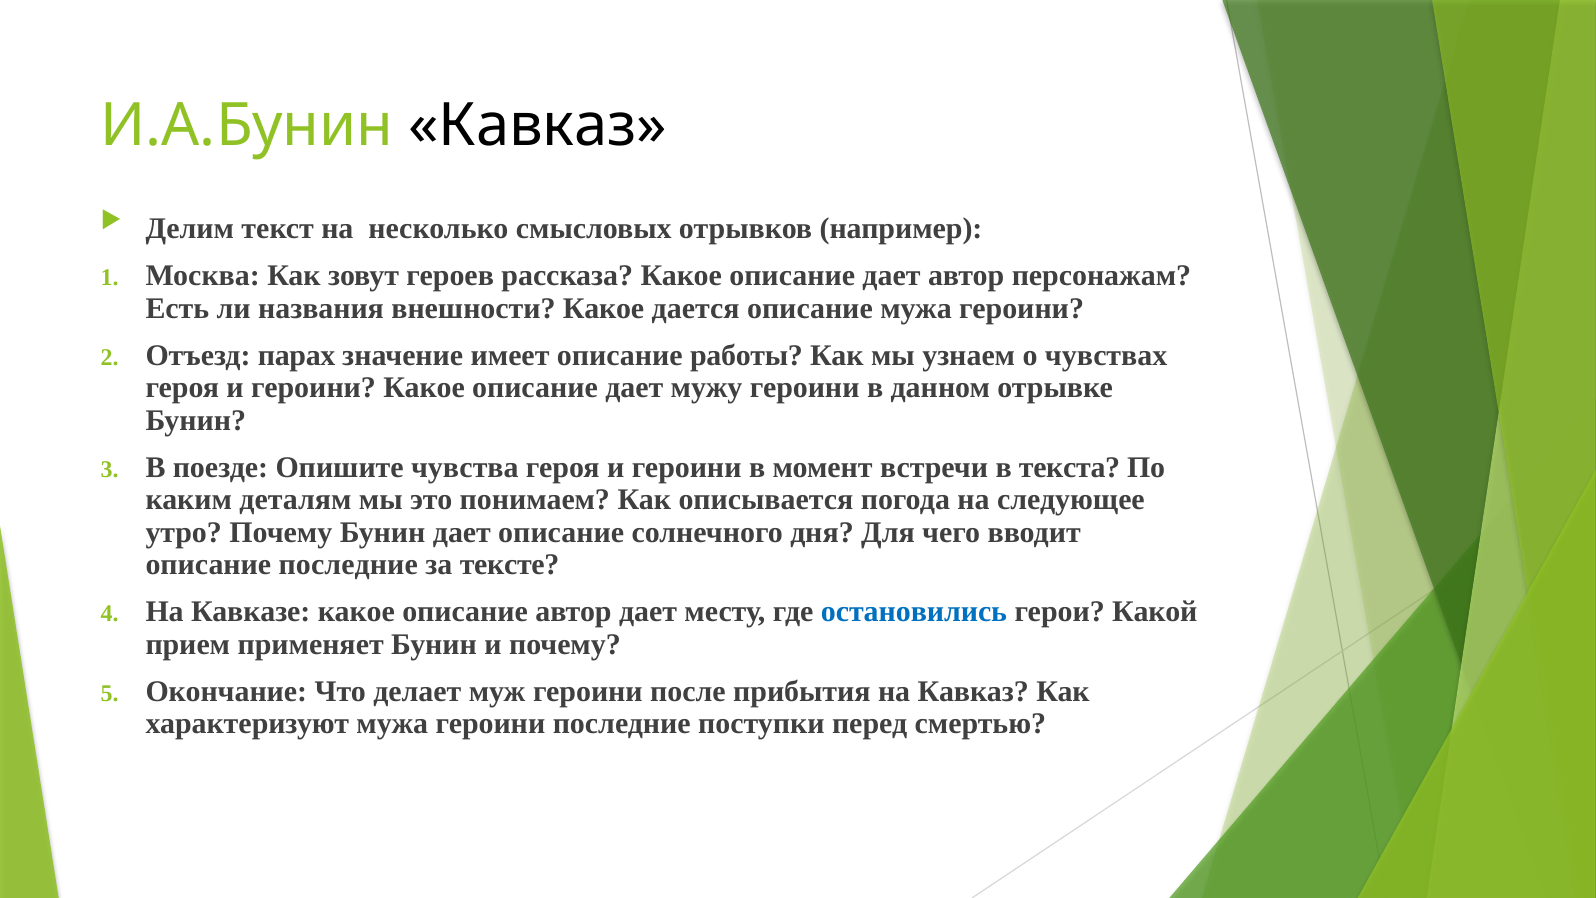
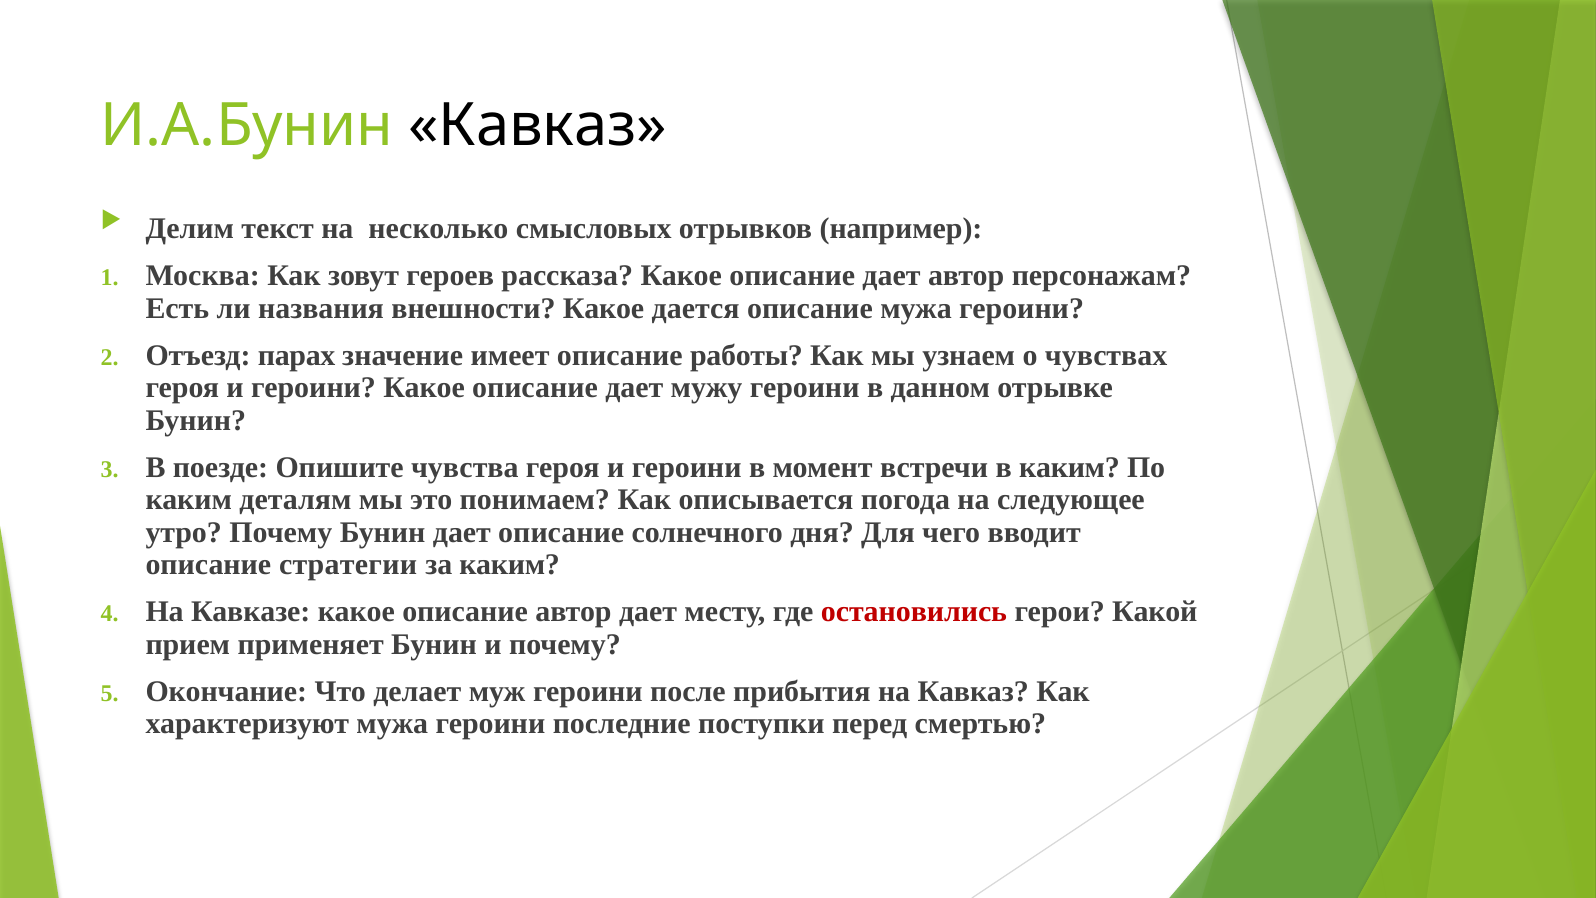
в текста: текста -> каким
описание последние: последние -> стратегии
за тексте: тексте -> каким
остановились colour: blue -> red
